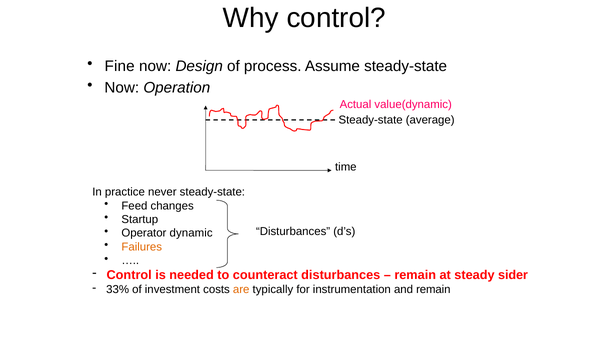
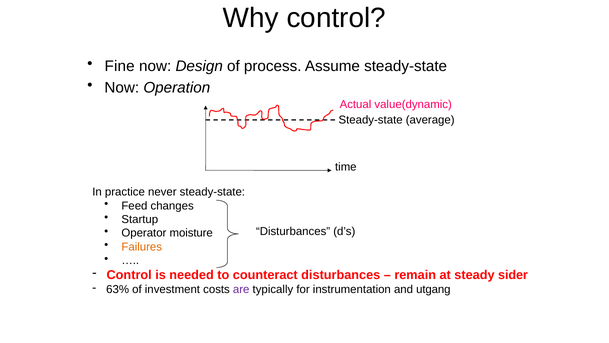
dynamic: dynamic -> moisture
33%: 33% -> 63%
are colour: orange -> purple
and remain: remain -> utgang
